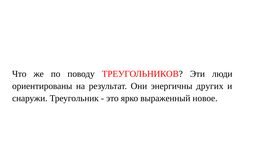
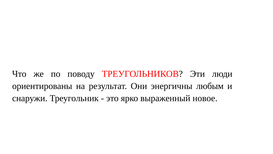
других: других -> любым
